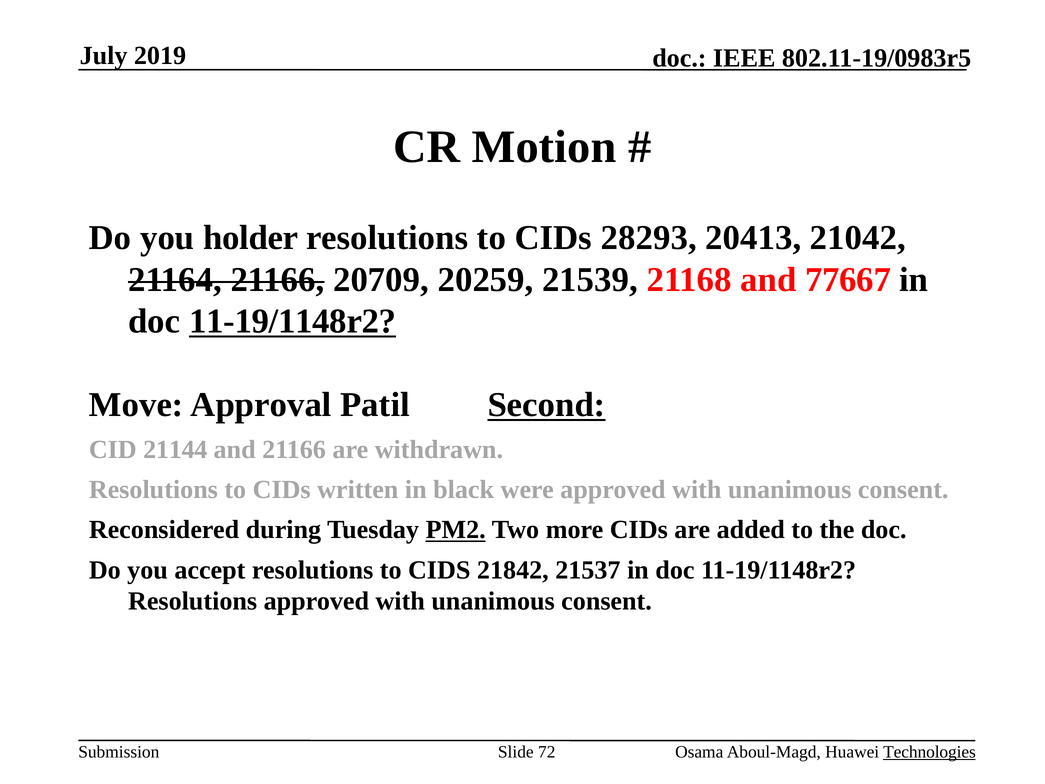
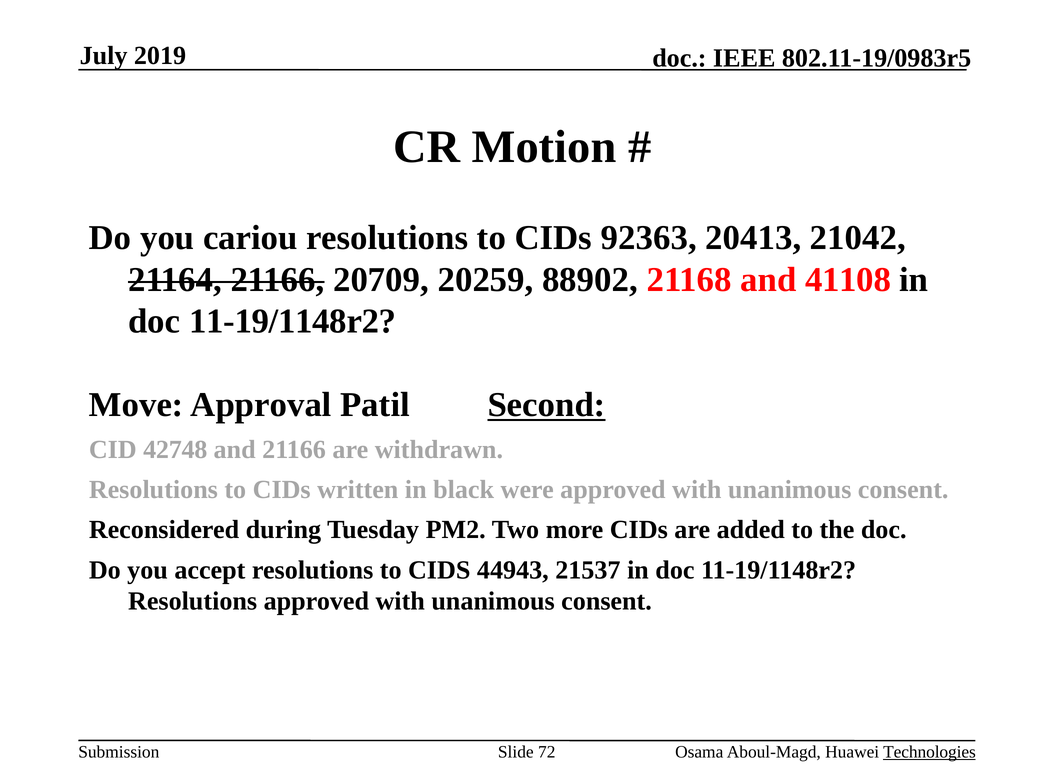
holder: holder -> cariou
28293: 28293 -> 92363
21539: 21539 -> 88902
77667: 77667 -> 41108
11-19/1148r2 at (293, 321) underline: present -> none
21144: 21144 -> 42748
PM2 underline: present -> none
21842: 21842 -> 44943
